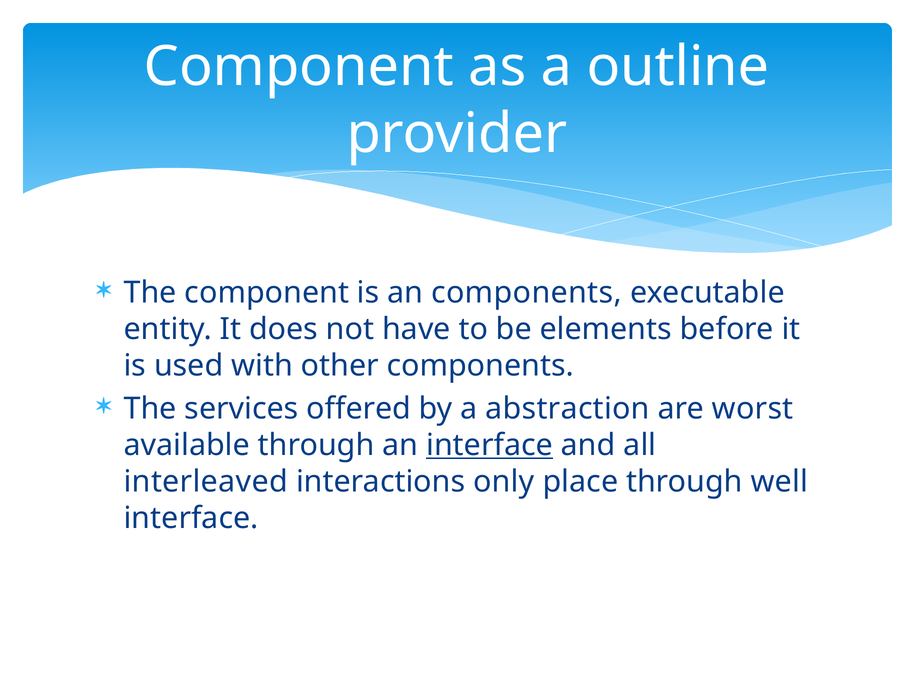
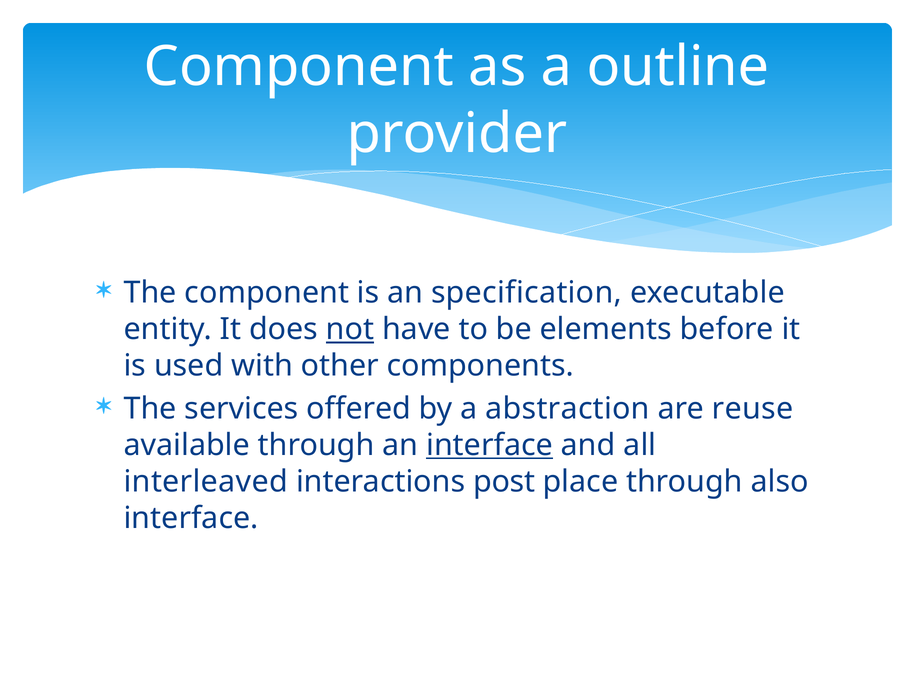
an components: components -> specification
not underline: none -> present
worst: worst -> reuse
only: only -> post
well: well -> also
